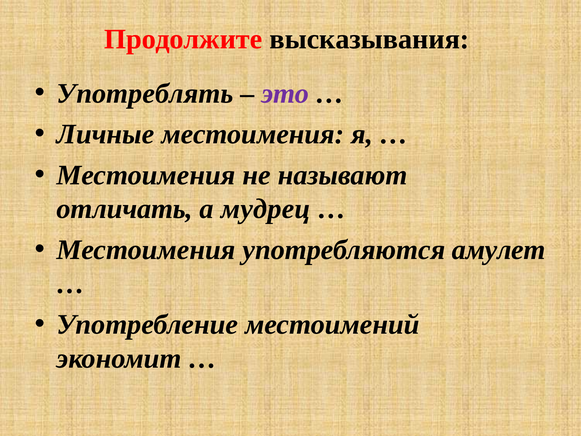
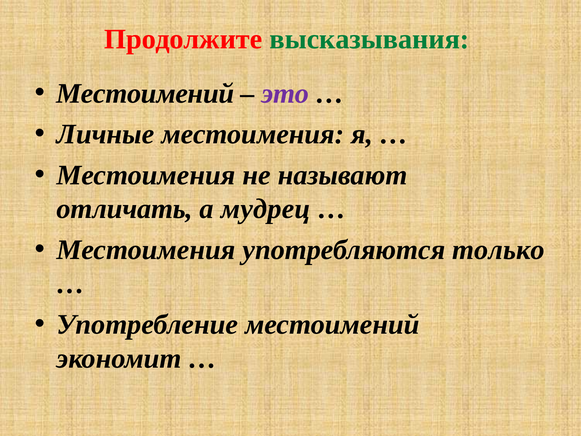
высказывания colour: black -> green
Употреблять at (145, 93): Употреблять -> Местоимений
амулет: амулет -> только
